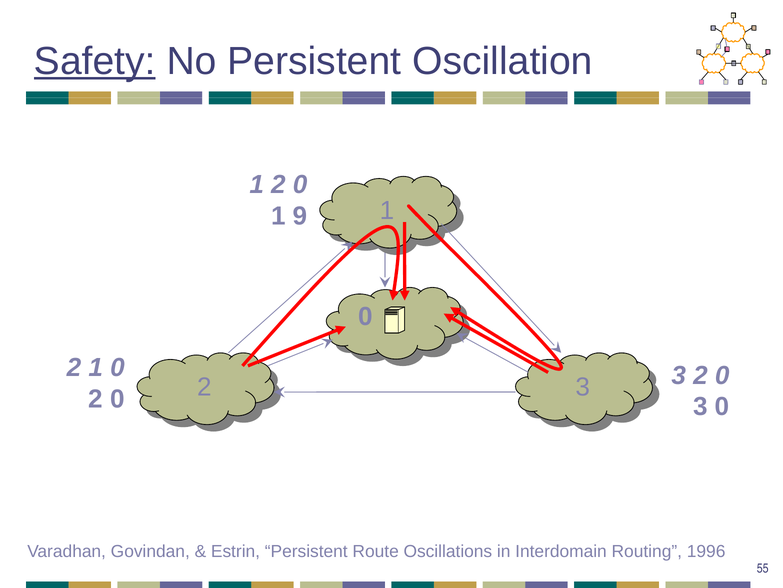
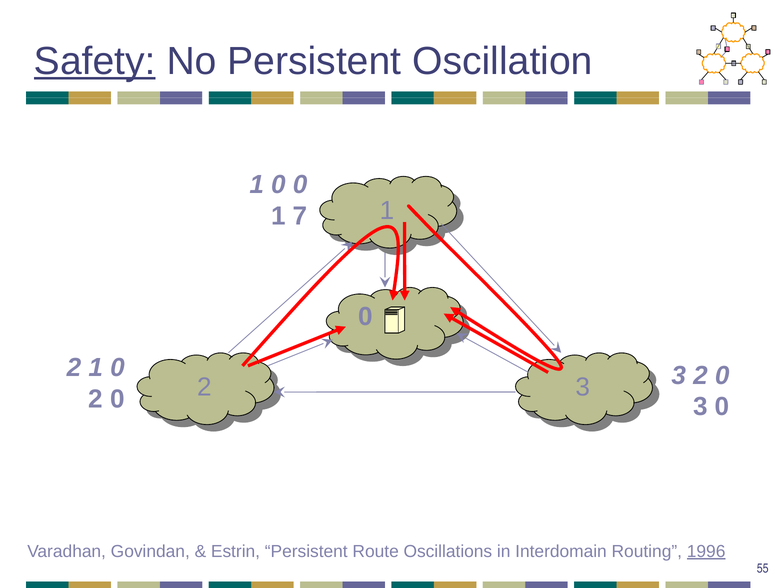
2 at (278, 184): 2 -> 0
9: 9 -> 7
1996 underline: none -> present
